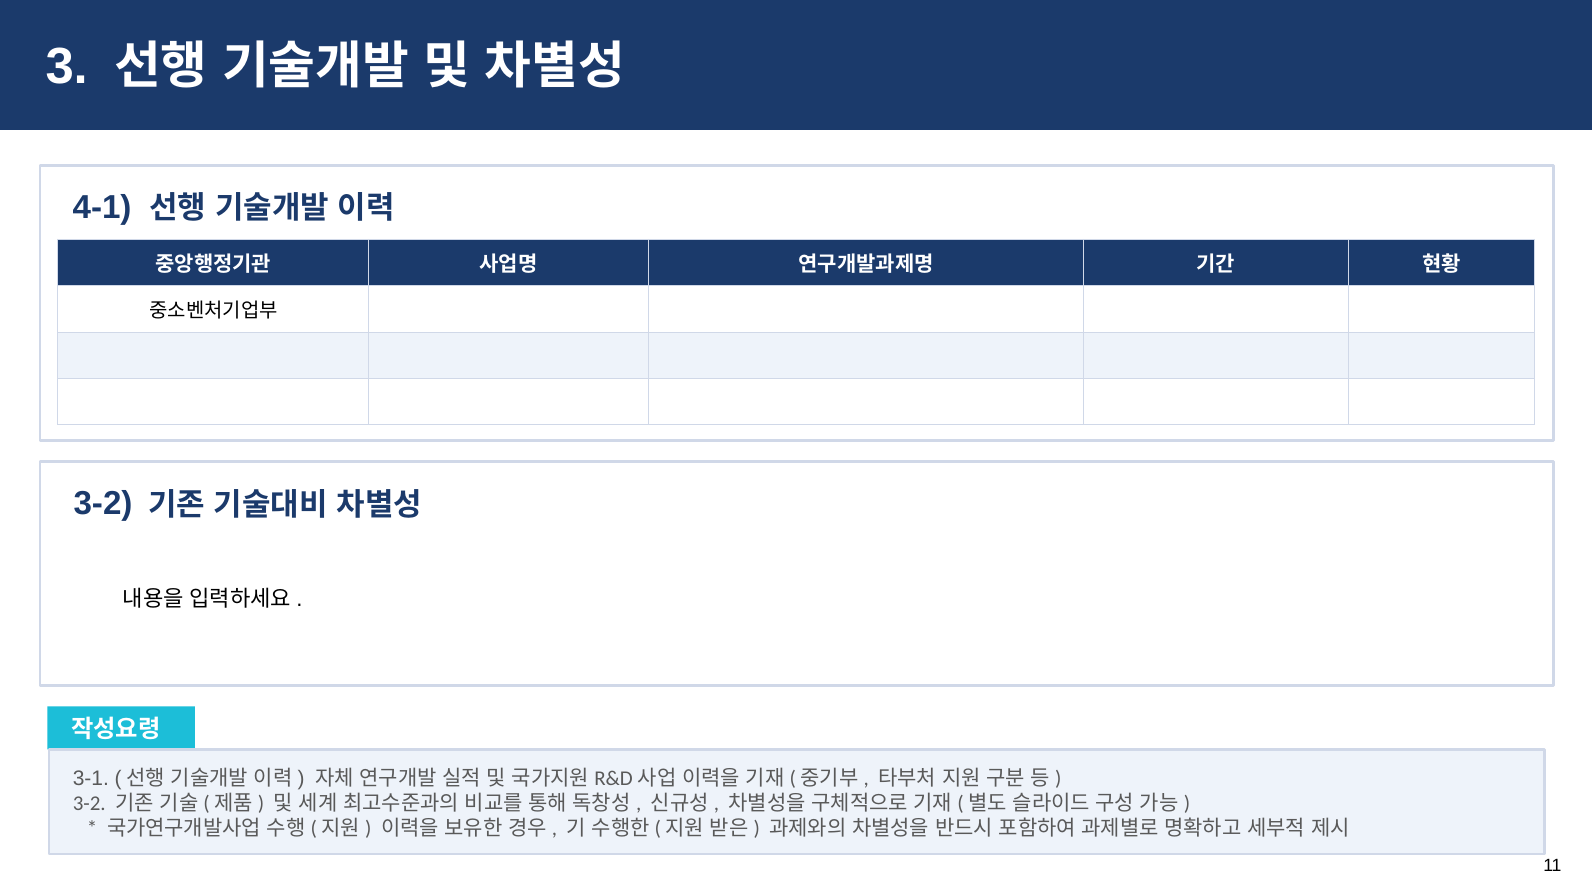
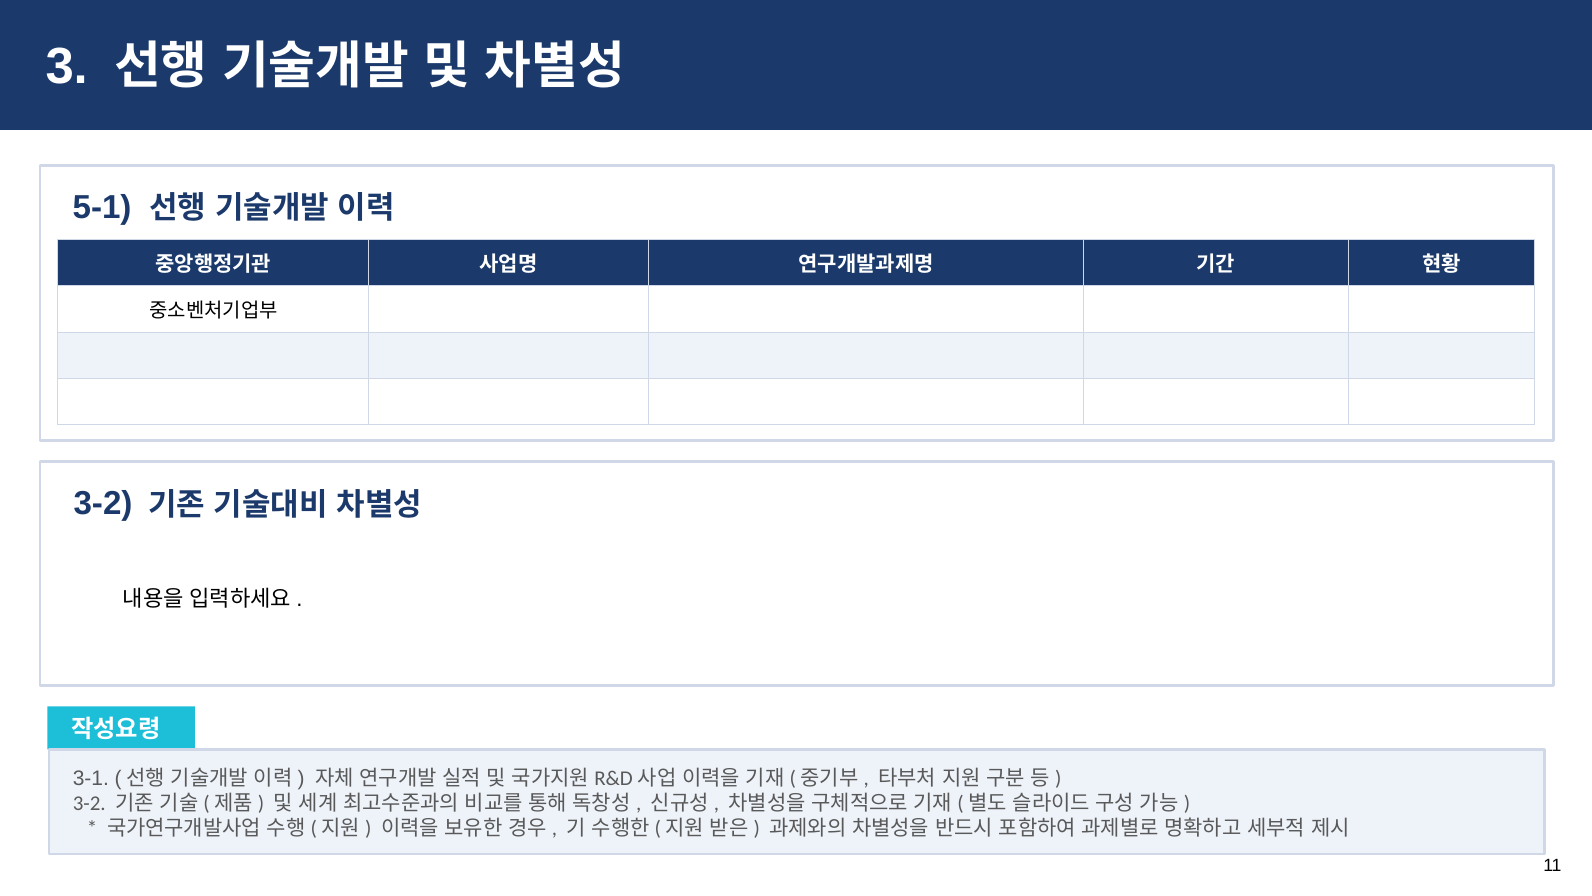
4-1: 4-1 -> 5-1
